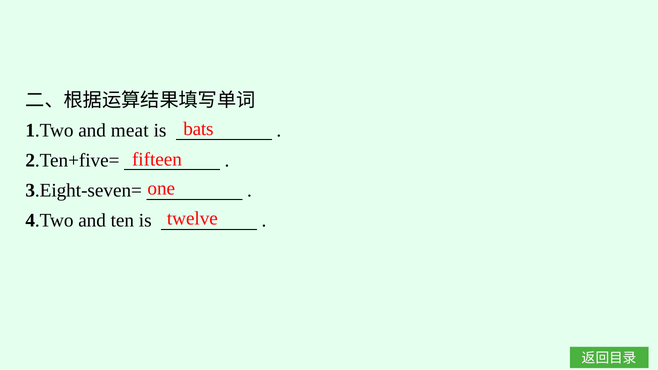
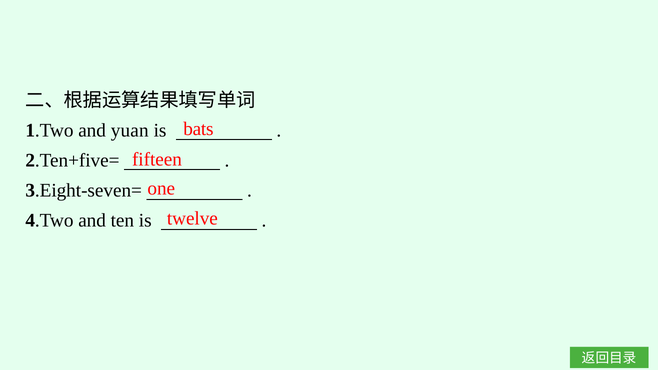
meat: meat -> yuan
